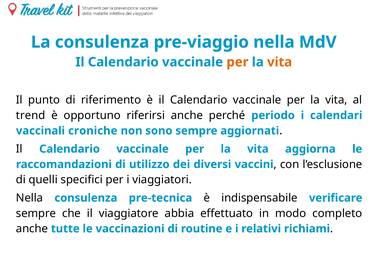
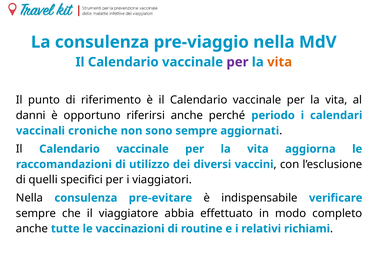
per at (237, 62) colour: orange -> purple
trend: trend -> danni
pre-tecnica: pre-tecnica -> pre-evitare
